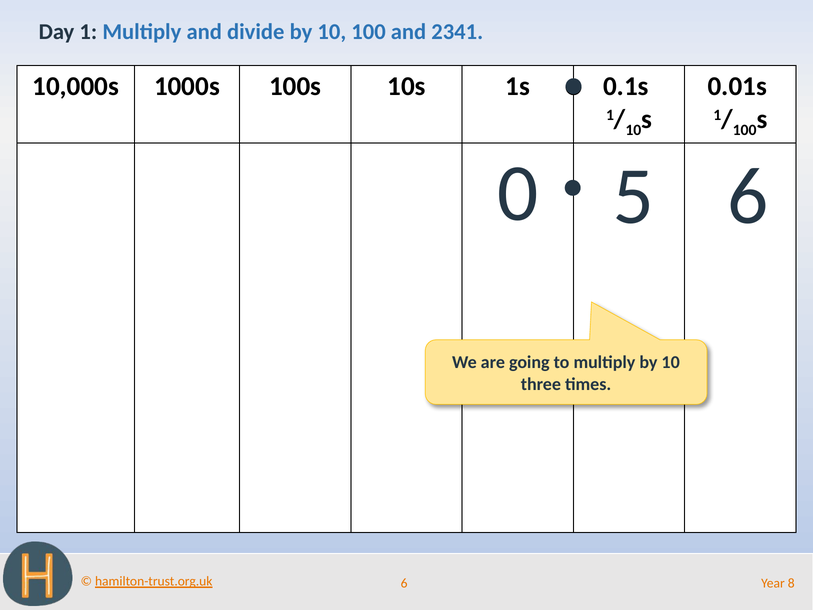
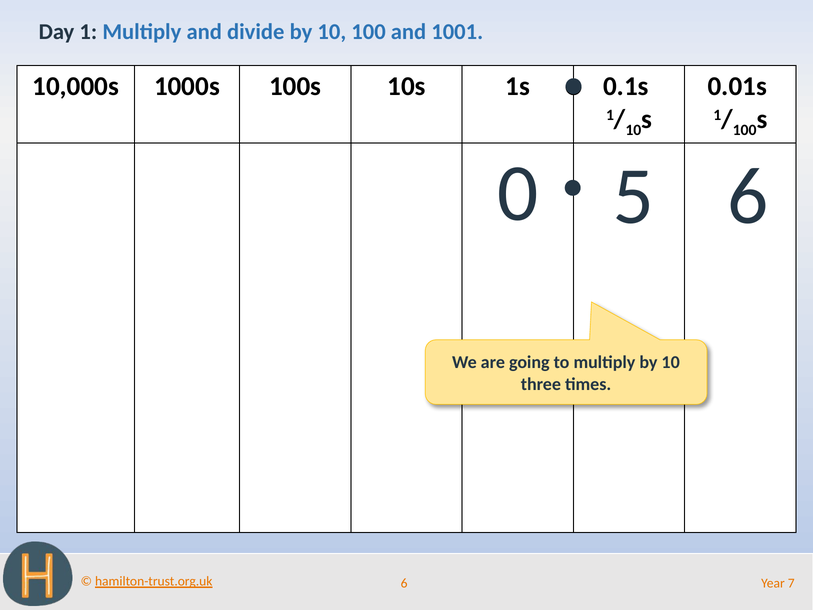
2341: 2341 -> 1001
8: 8 -> 7
